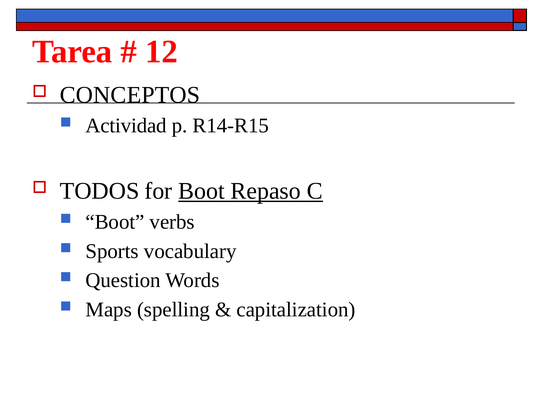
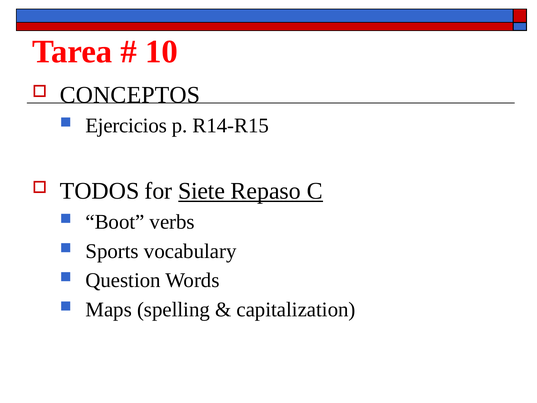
12: 12 -> 10
Actividad: Actividad -> Ejercicios
for Boot: Boot -> Siete
